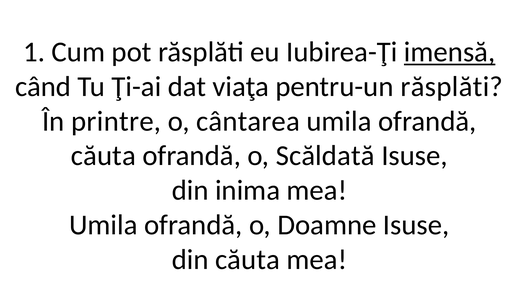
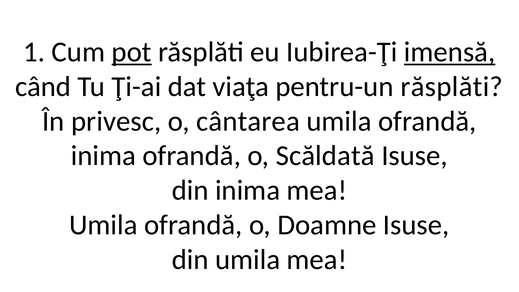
pot underline: none -> present
printre: printre -> privesc
căuta at (103, 156): căuta -> inima
din căuta: căuta -> umila
